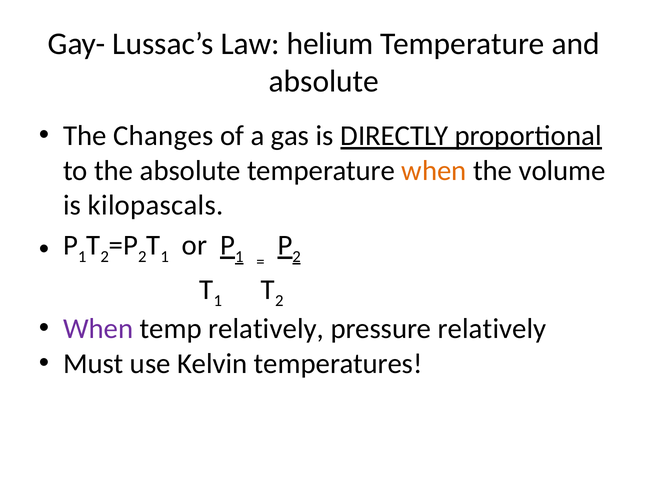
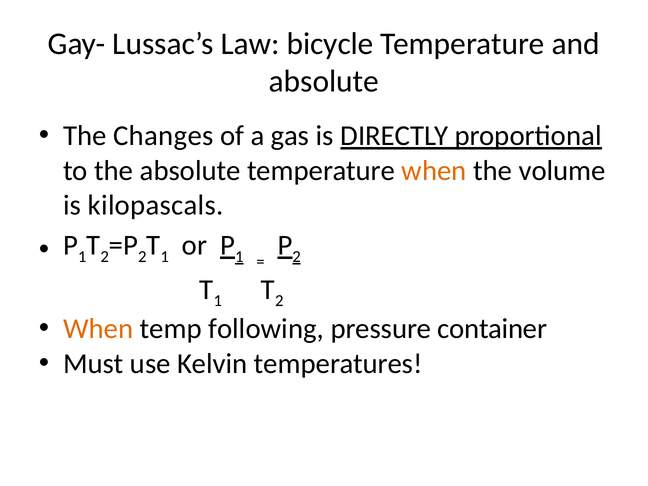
helium: helium -> bicycle
When at (98, 329) colour: purple -> orange
temp relatively: relatively -> following
pressure relatively: relatively -> container
